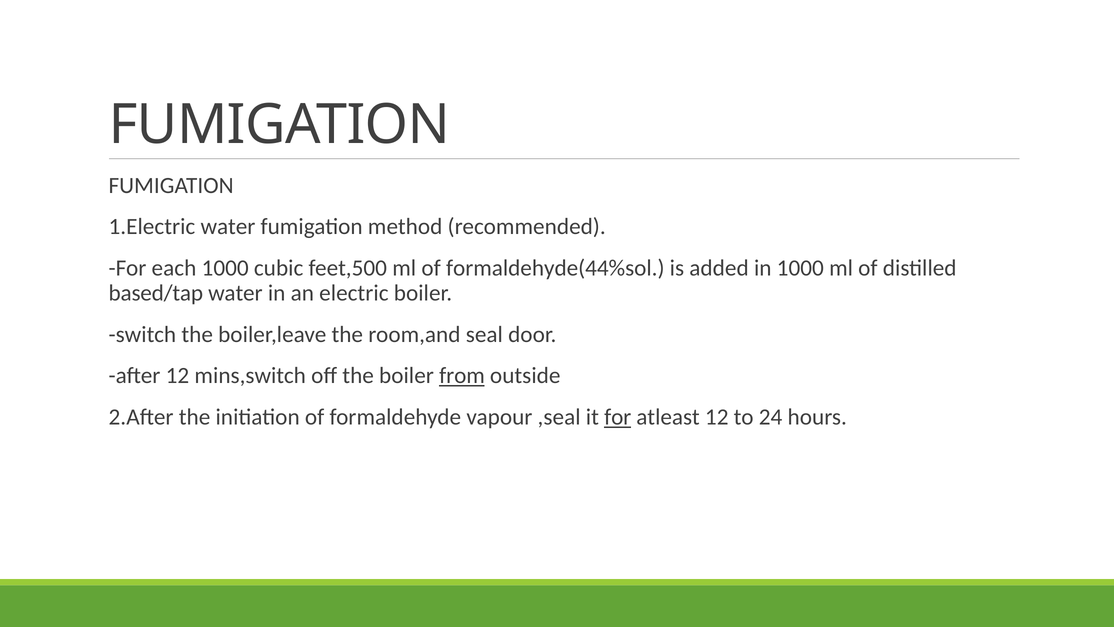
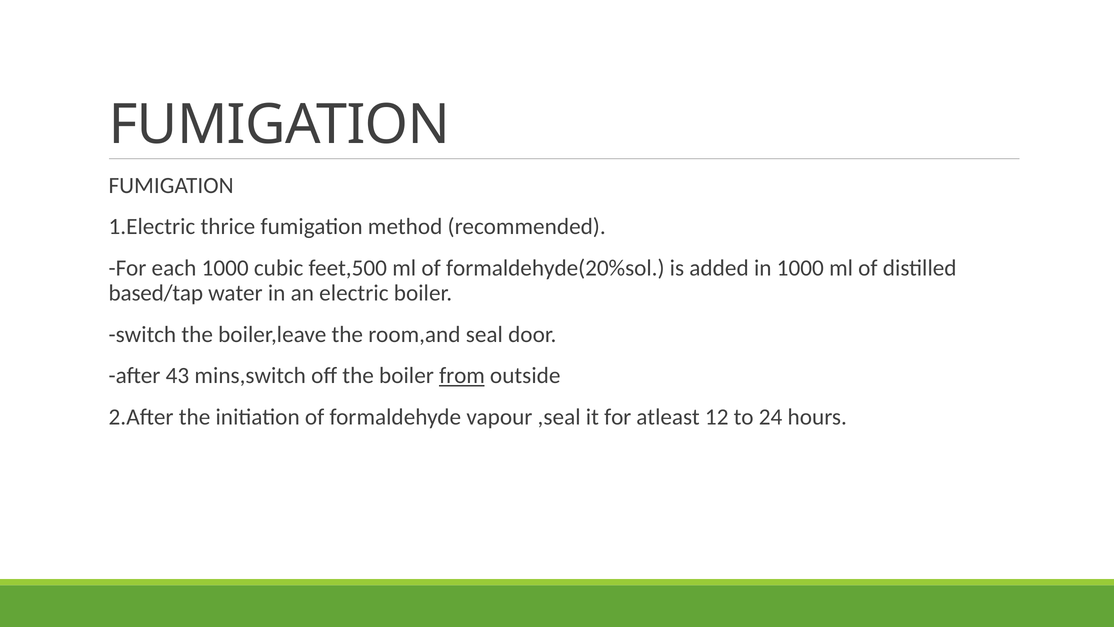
1.Electric water: water -> thrice
formaldehyde(44%sol: formaldehyde(44%sol -> formaldehyde(20%sol
after 12: 12 -> 43
for at (618, 417) underline: present -> none
